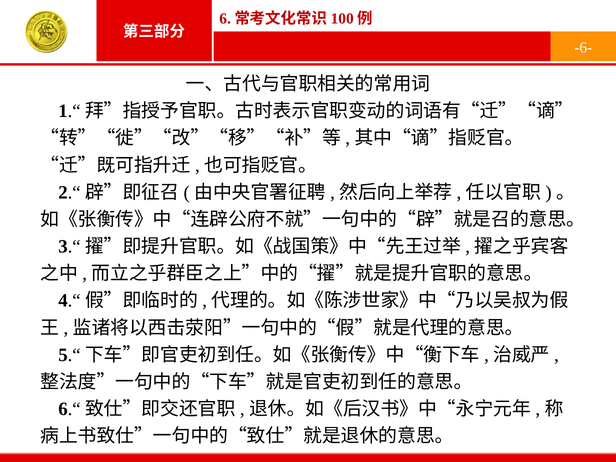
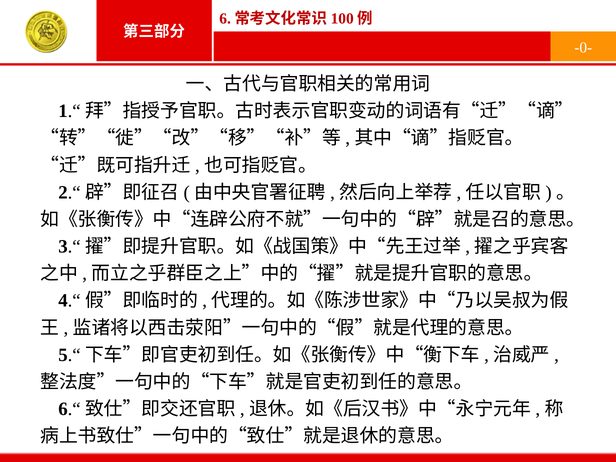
-6-: -6- -> -0-
